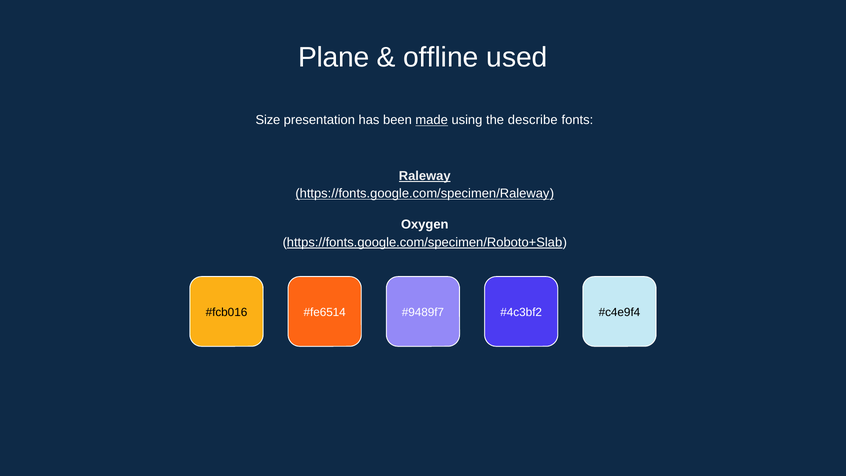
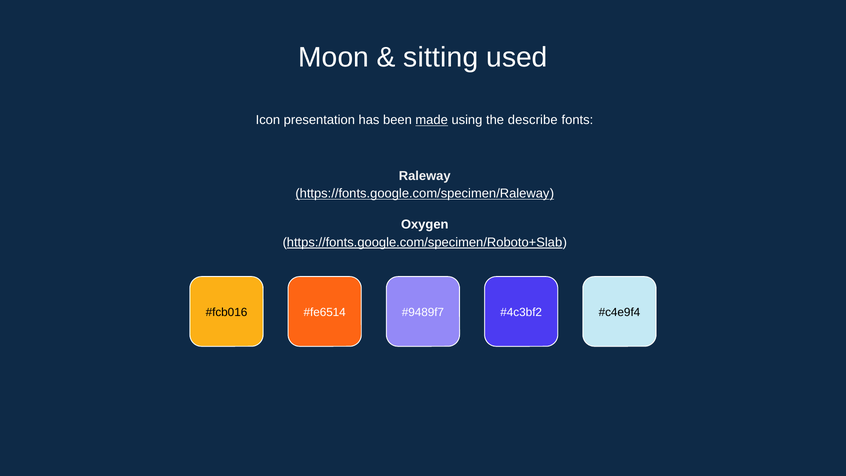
Plane: Plane -> Moon
offline: offline -> sitting
Size: Size -> Icon
Raleway underline: present -> none
